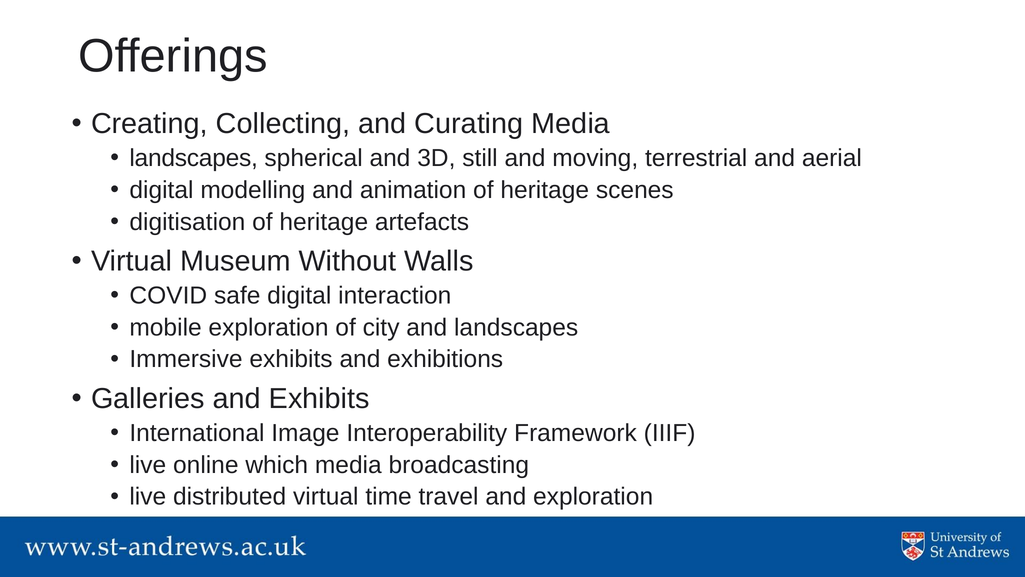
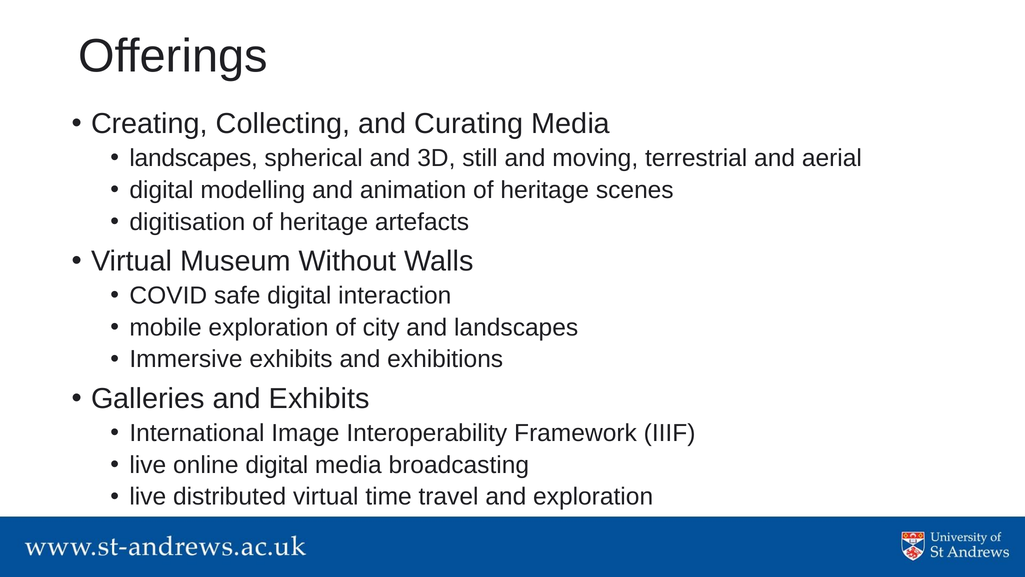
online which: which -> digital
